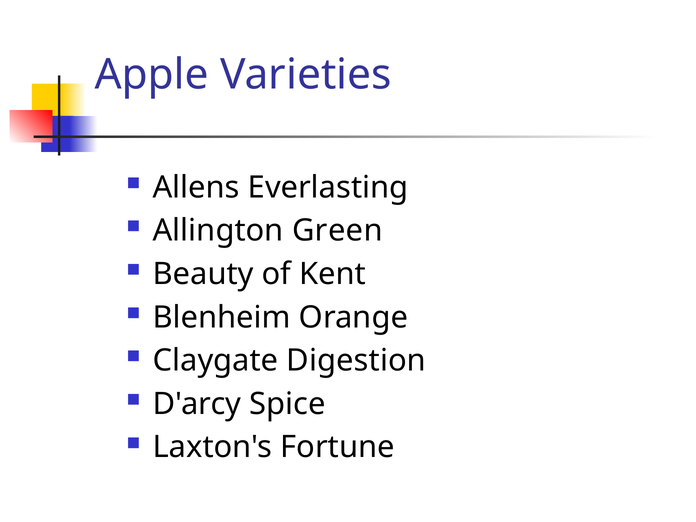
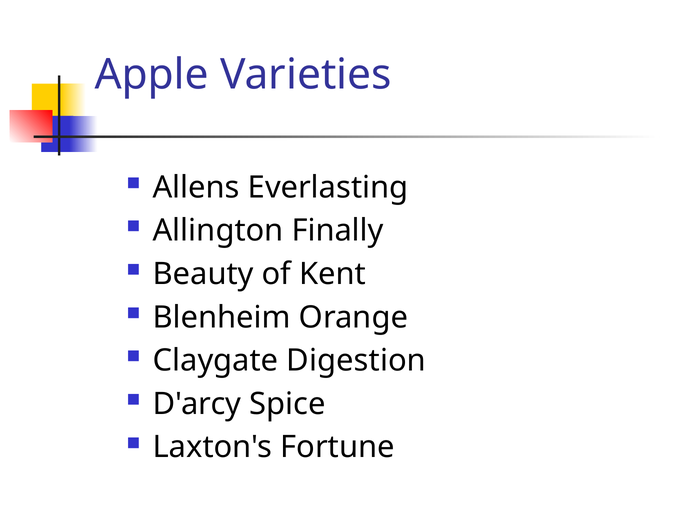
Green: Green -> Finally
